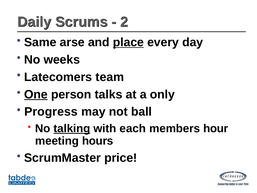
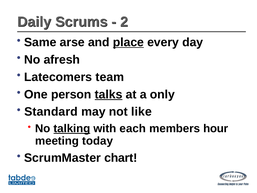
weeks: weeks -> afresh
One underline: present -> none
talks underline: none -> present
Progress: Progress -> Standard
ball: ball -> like
hours: hours -> today
price: price -> chart
